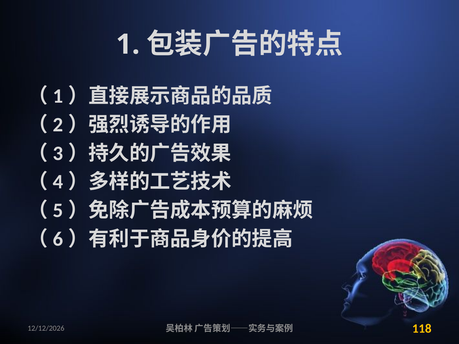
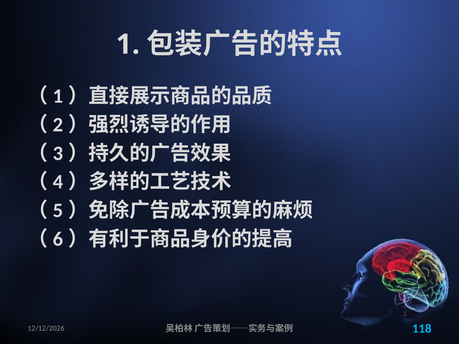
118 colour: yellow -> light blue
